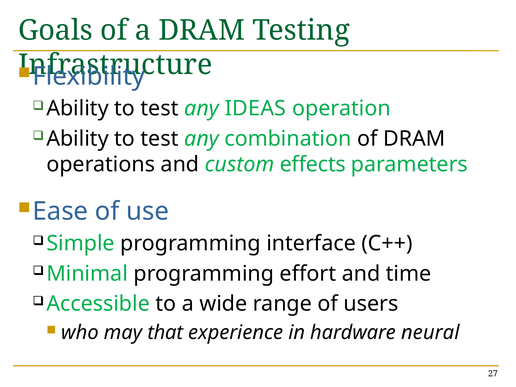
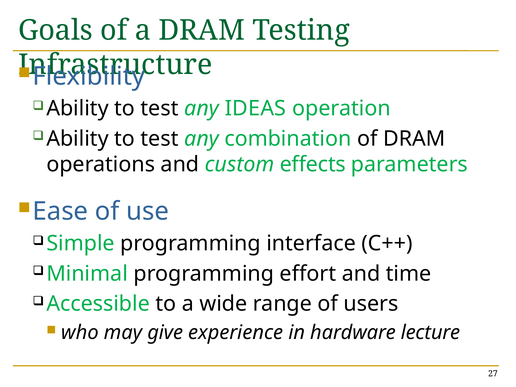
that: that -> give
neural: neural -> lecture
